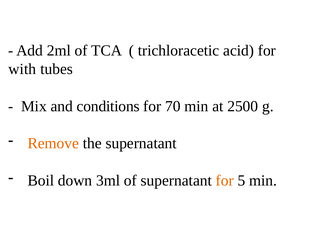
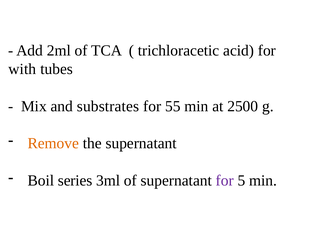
conditions: conditions -> substrates
70: 70 -> 55
down: down -> series
for at (225, 180) colour: orange -> purple
